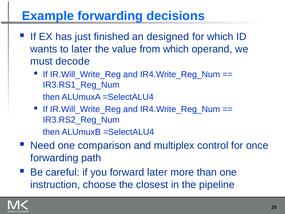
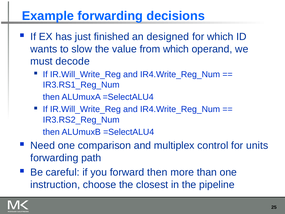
to later: later -> slow
once: once -> units
forward later: later -> then
